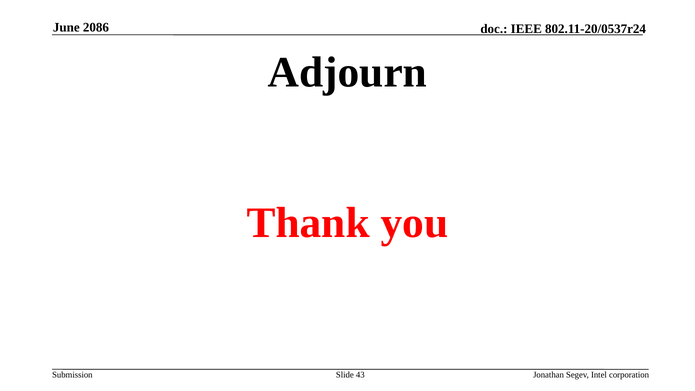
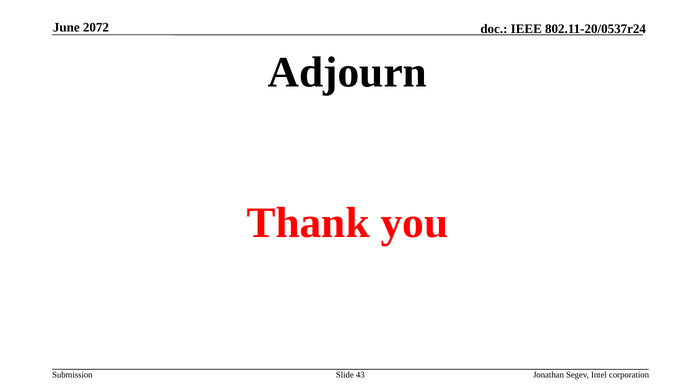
2086: 2086 -> 2072
